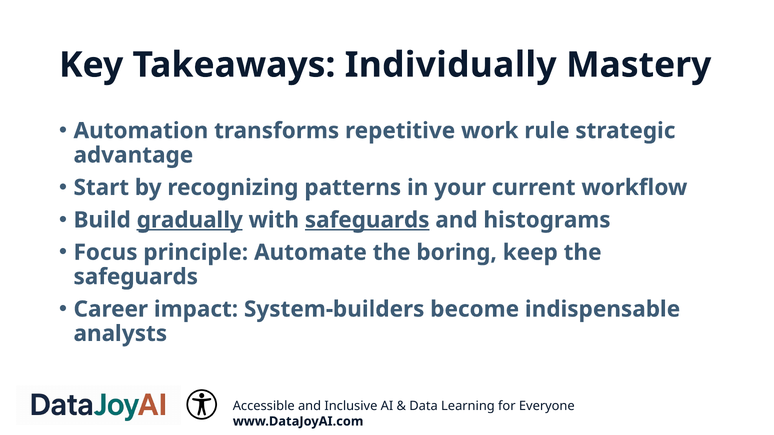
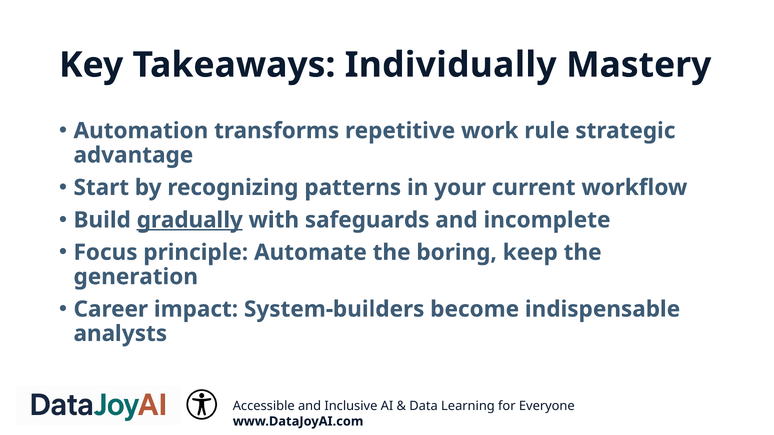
safeguards at (367, 220) underline: present -> none
histograms: histograms -> incomplete
safeguards at (136, 277): safeguards -> generation
